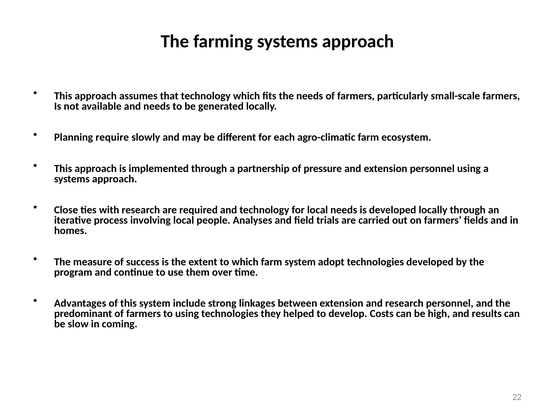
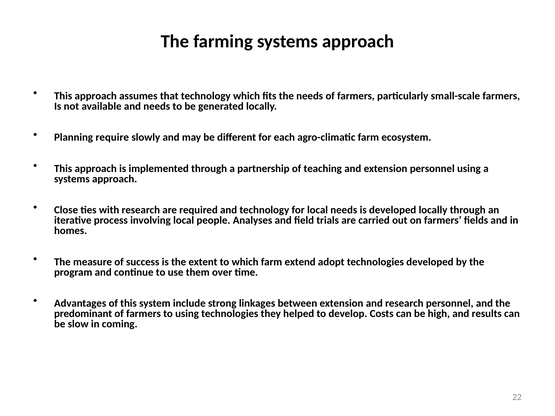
pressure: pressure -> teaching
farm system: system -> extend
